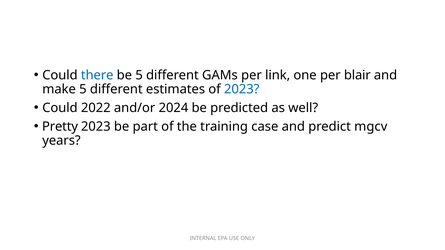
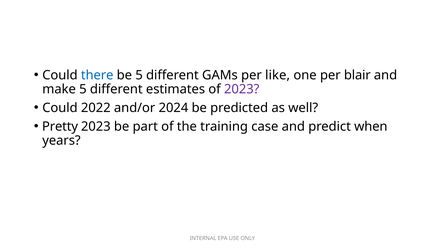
link: link -> like
2023 at (242, 89) colour: blue -> purple
mgcv: mgcv -> when
